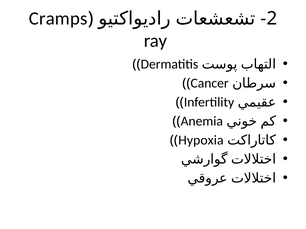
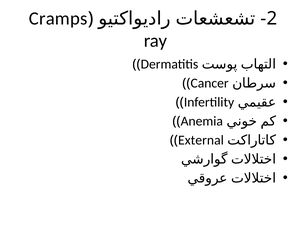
Hypoxia: Hypoxia -> External
